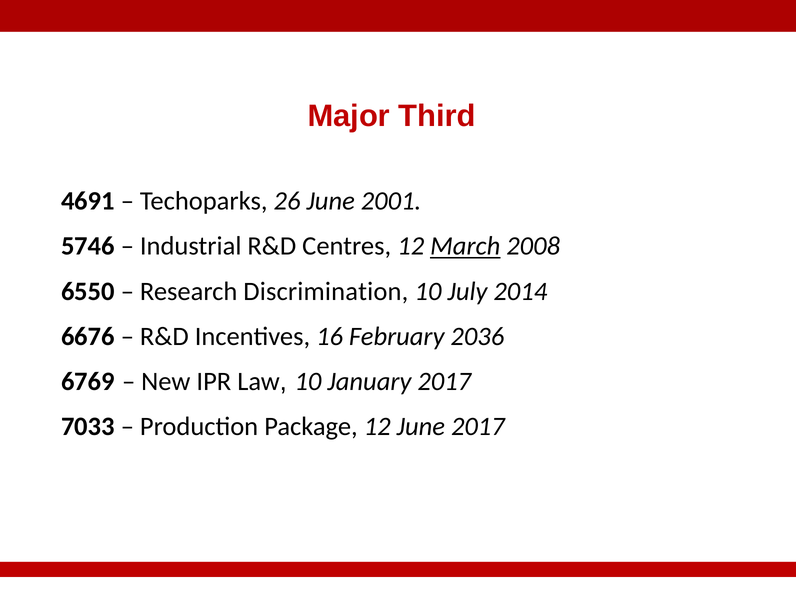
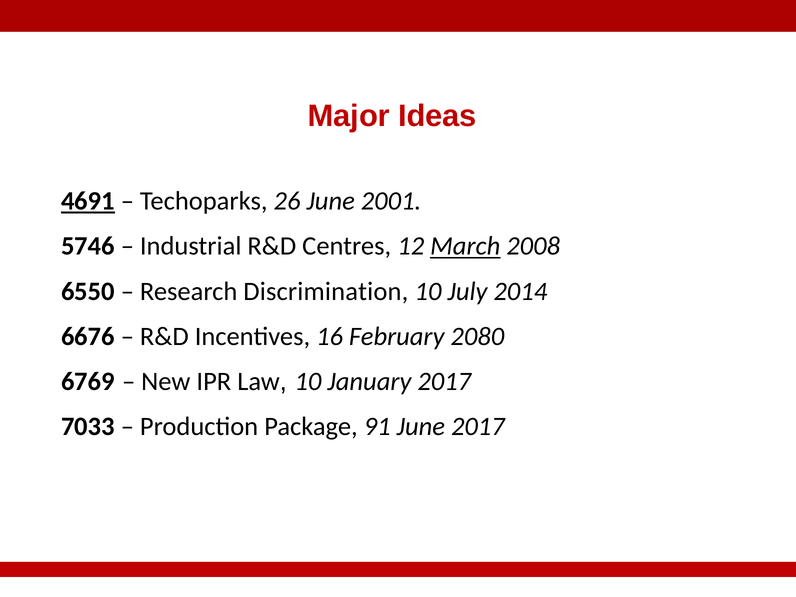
Third: Third -> Ideas
4691 underline: none -> present
2036: 2036 -> 2080
Package 12: 12 -> 91
